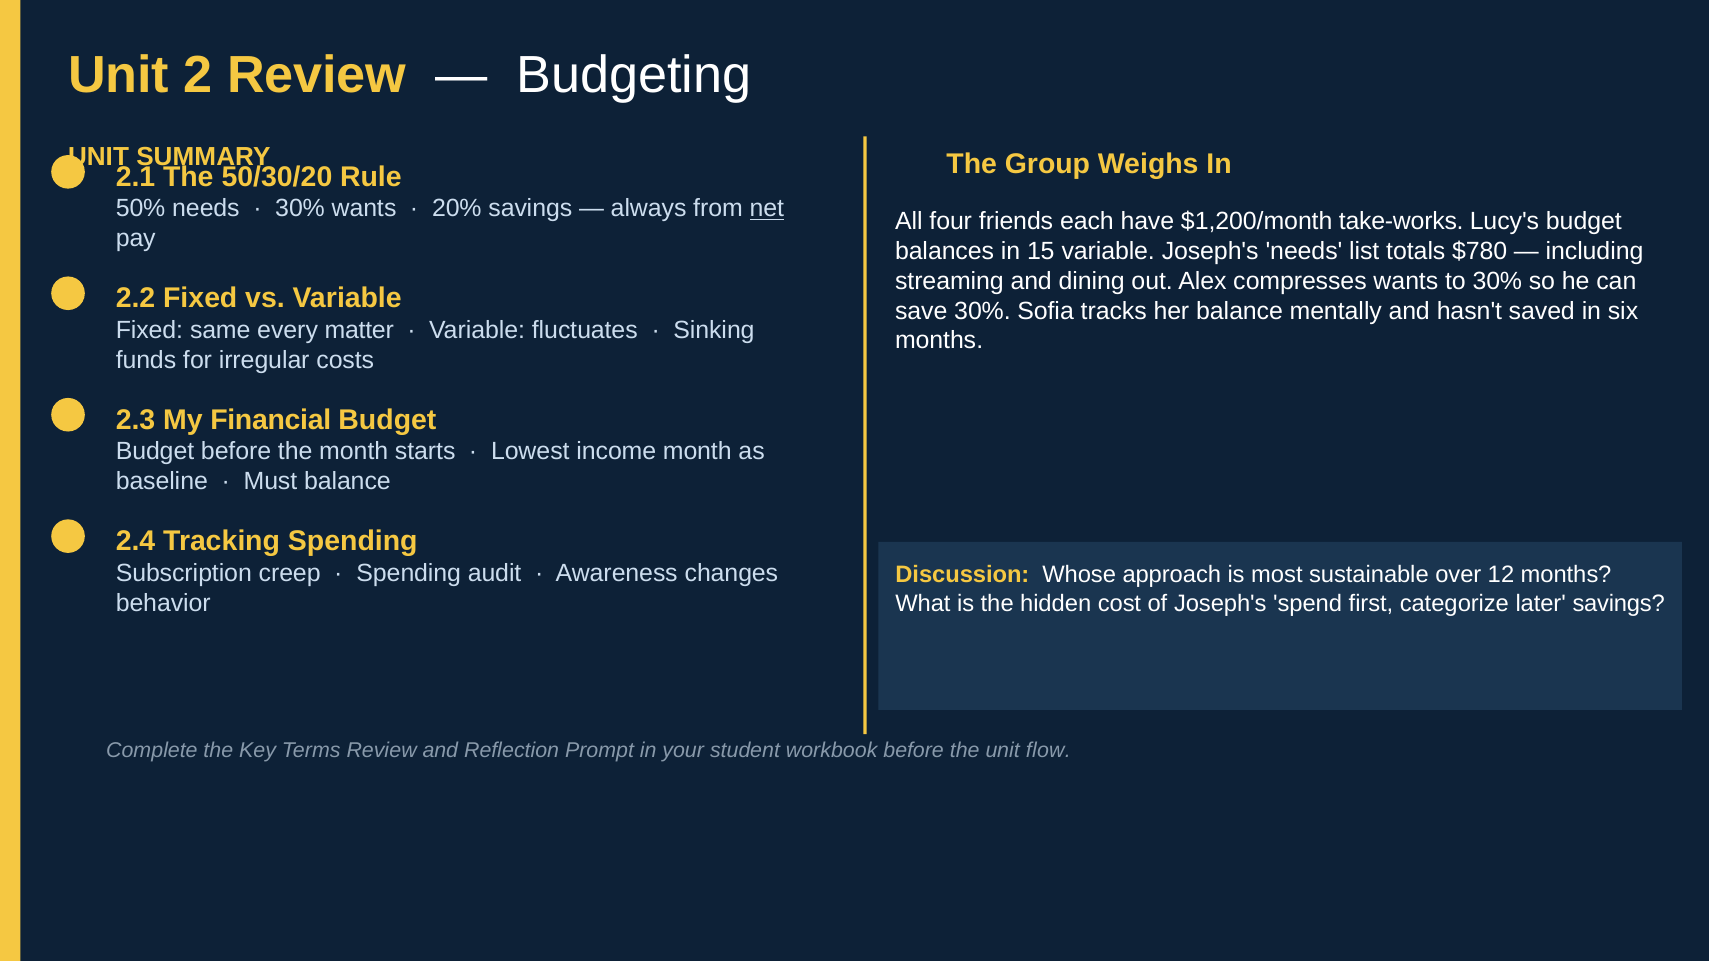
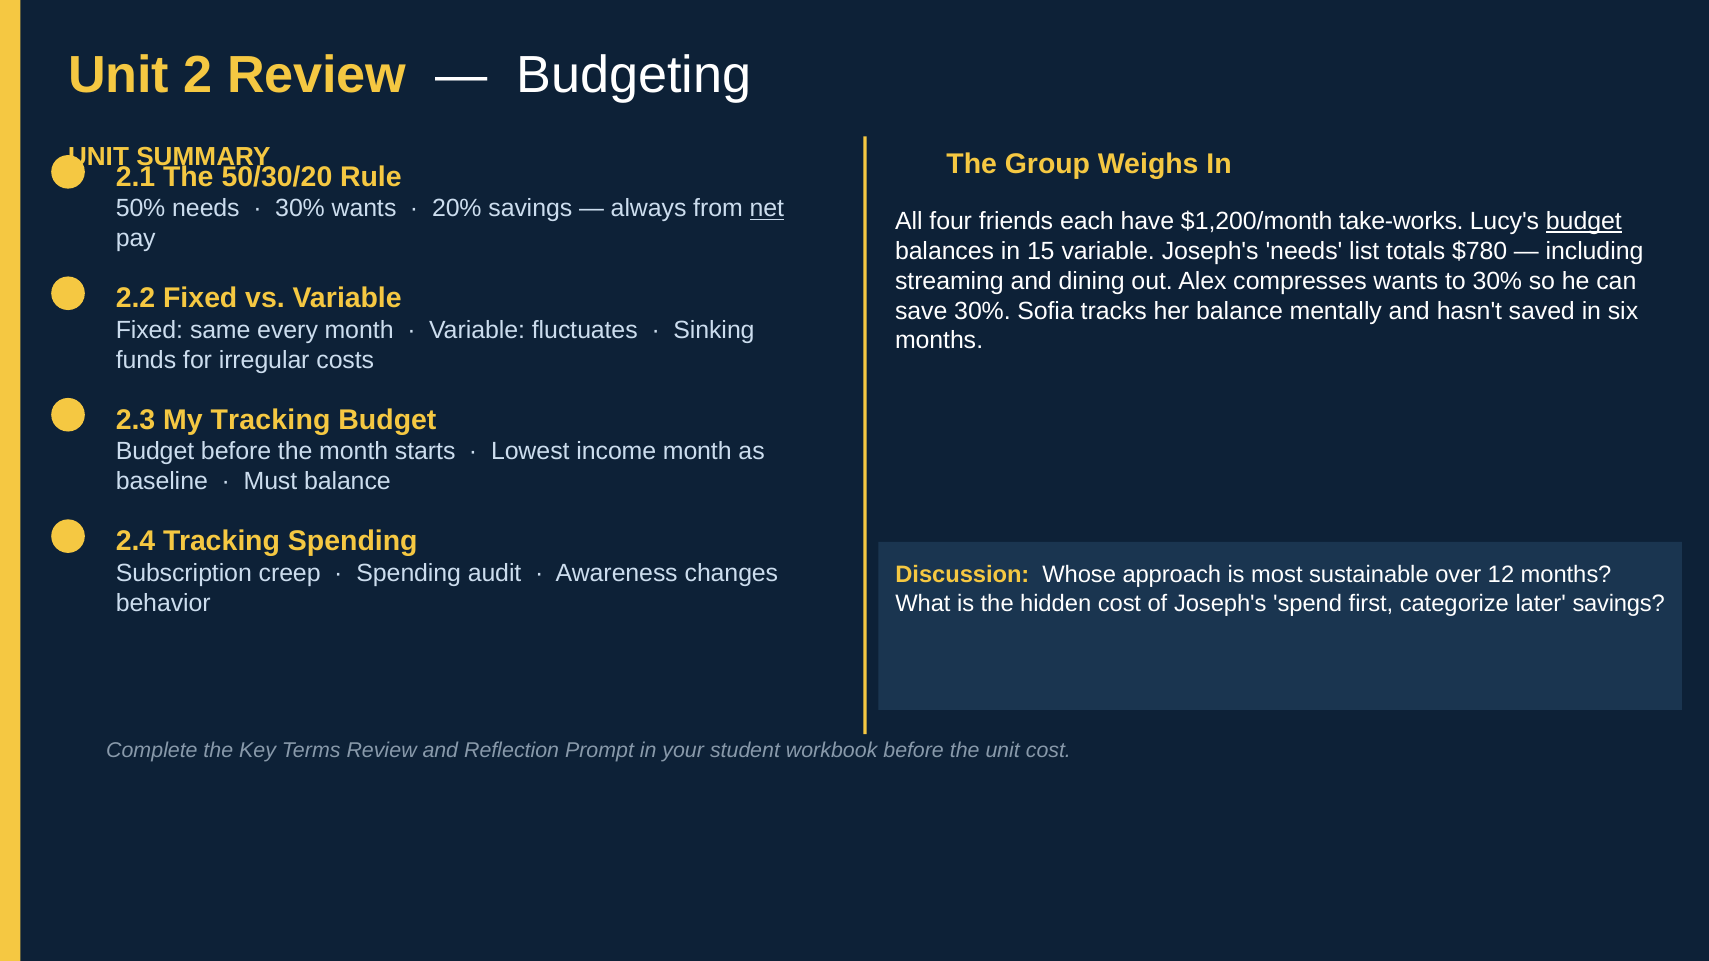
budget at (1584, 221) underline: none -> present
every matter: matter -> month
My Financial: Financial -> Tracking
unit flow: flow -> cost
